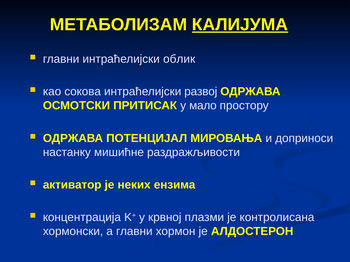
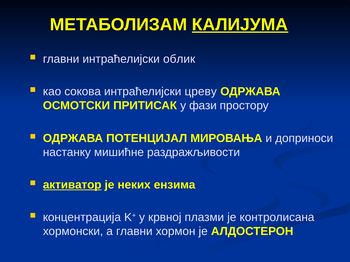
развој: развој -> цреву
мало: мало -> фази
активатор underline: none -> present
